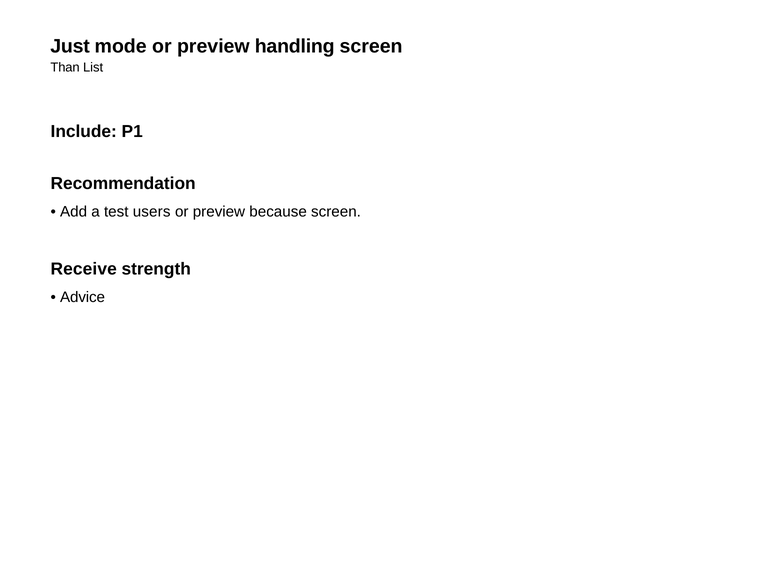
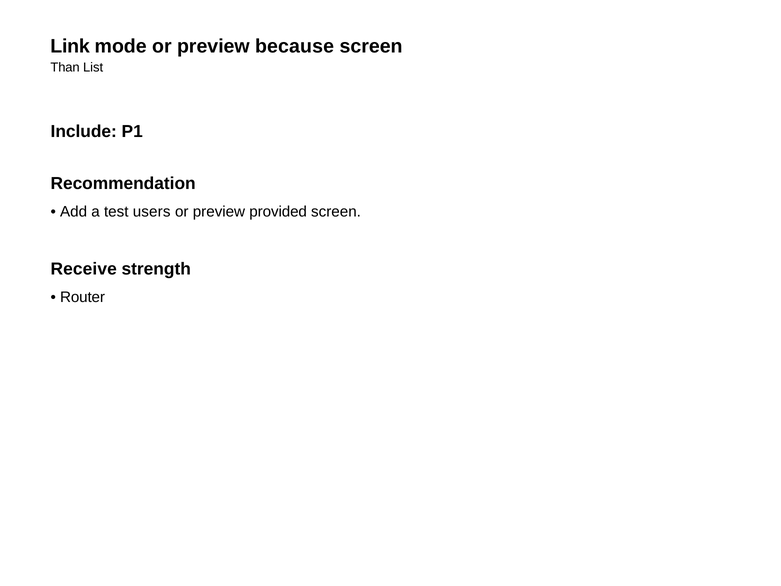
Just: Just -> Link
handling: handling -> because
because: because -> provided
Advice: Advice -> Router
